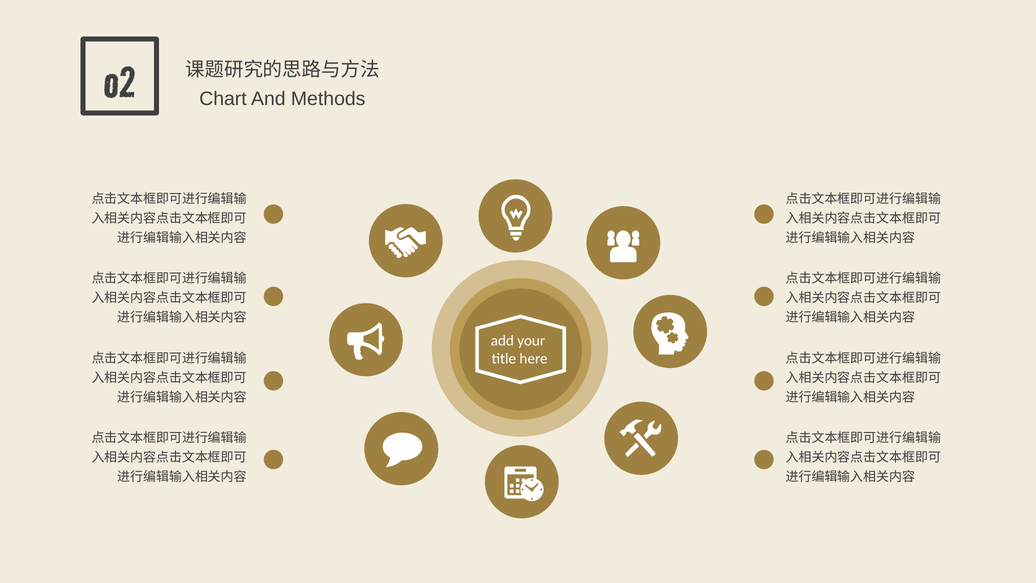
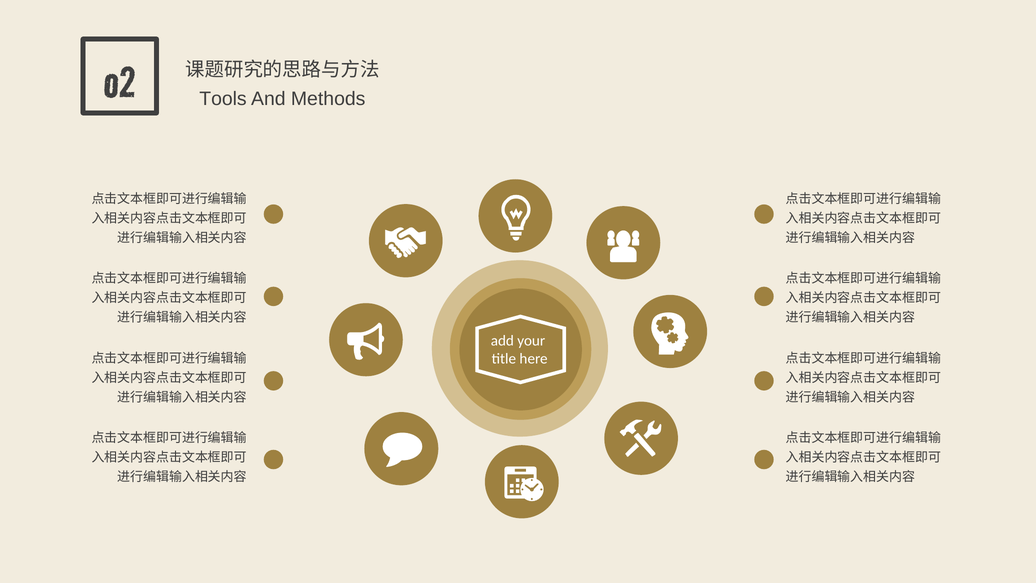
Chart: Chart -> Tools
